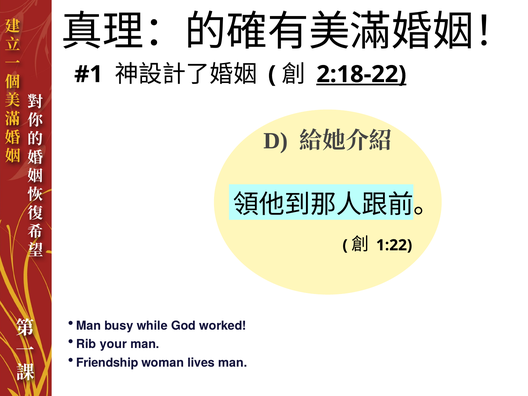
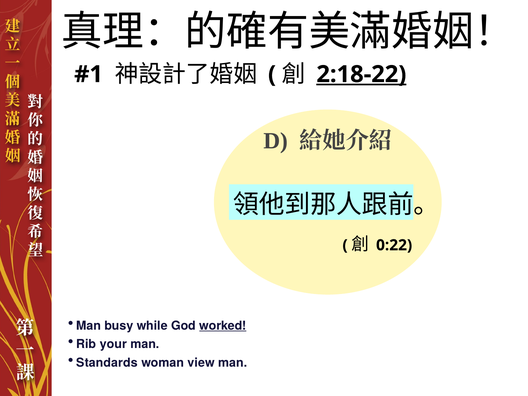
1:22: 1:22 -> 0:22
worked underline: none -> present
Friendship: Friendship -> Standards
lives: lives -> view
